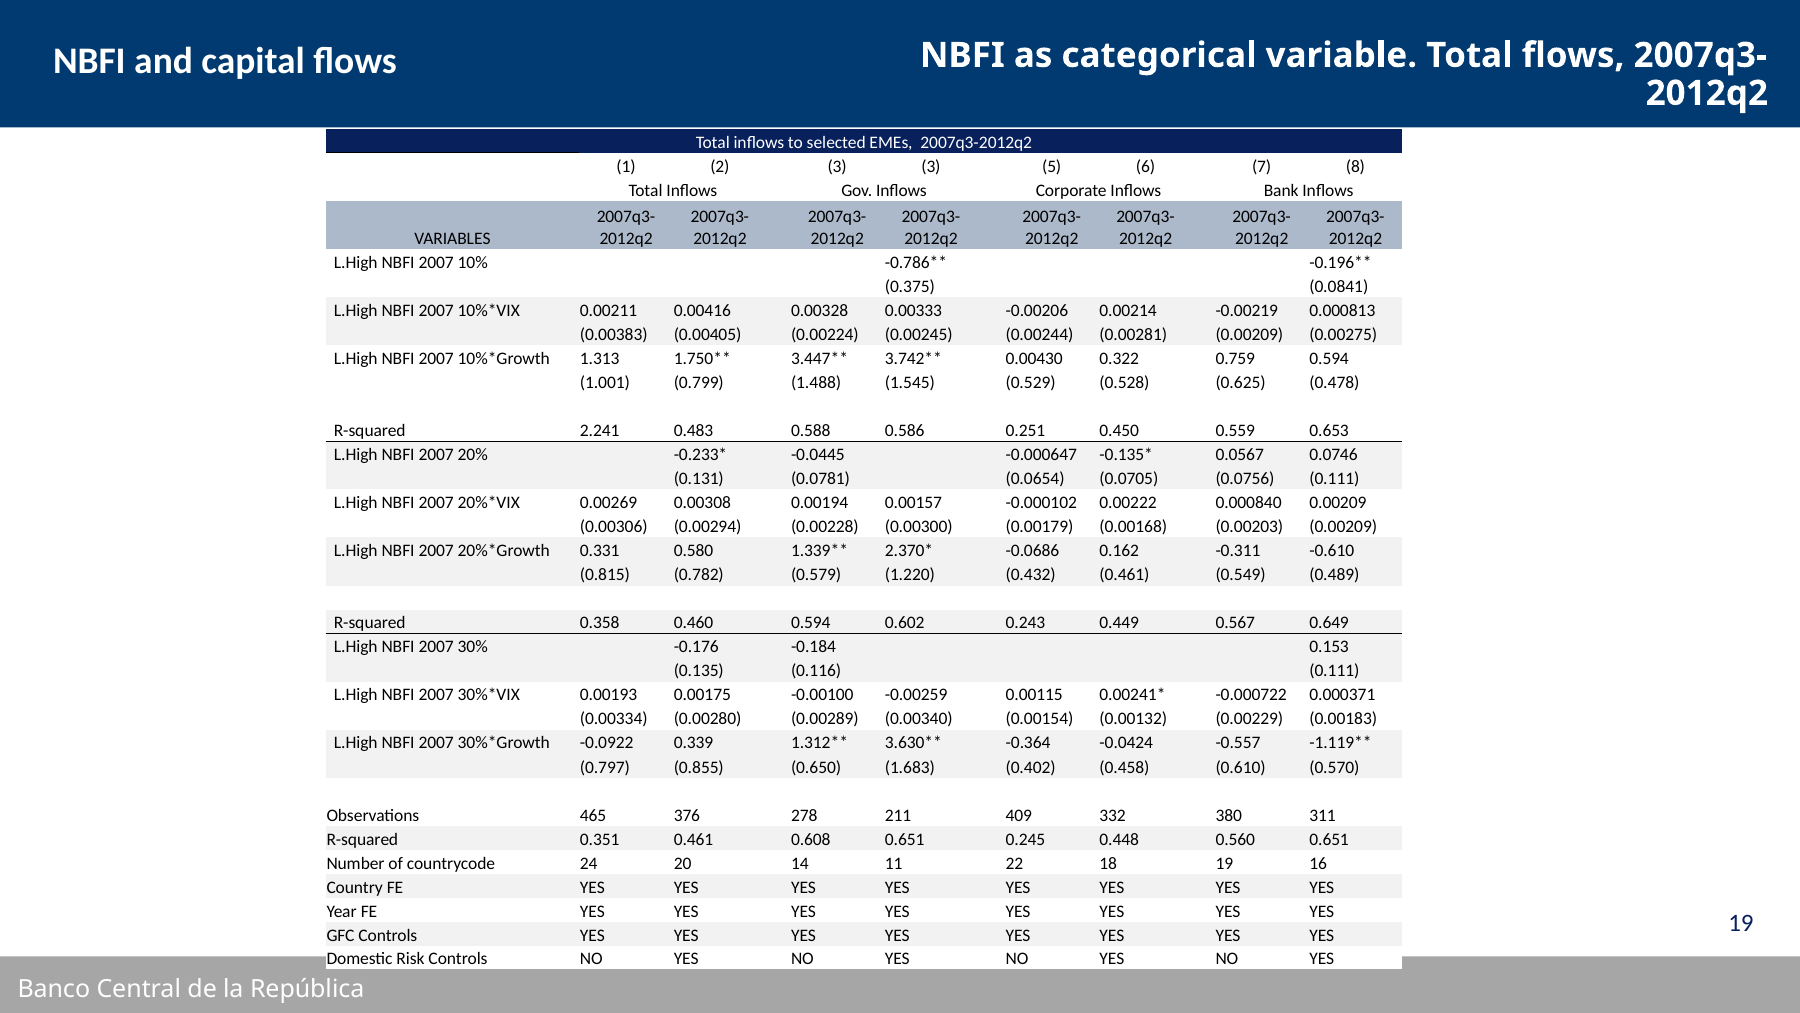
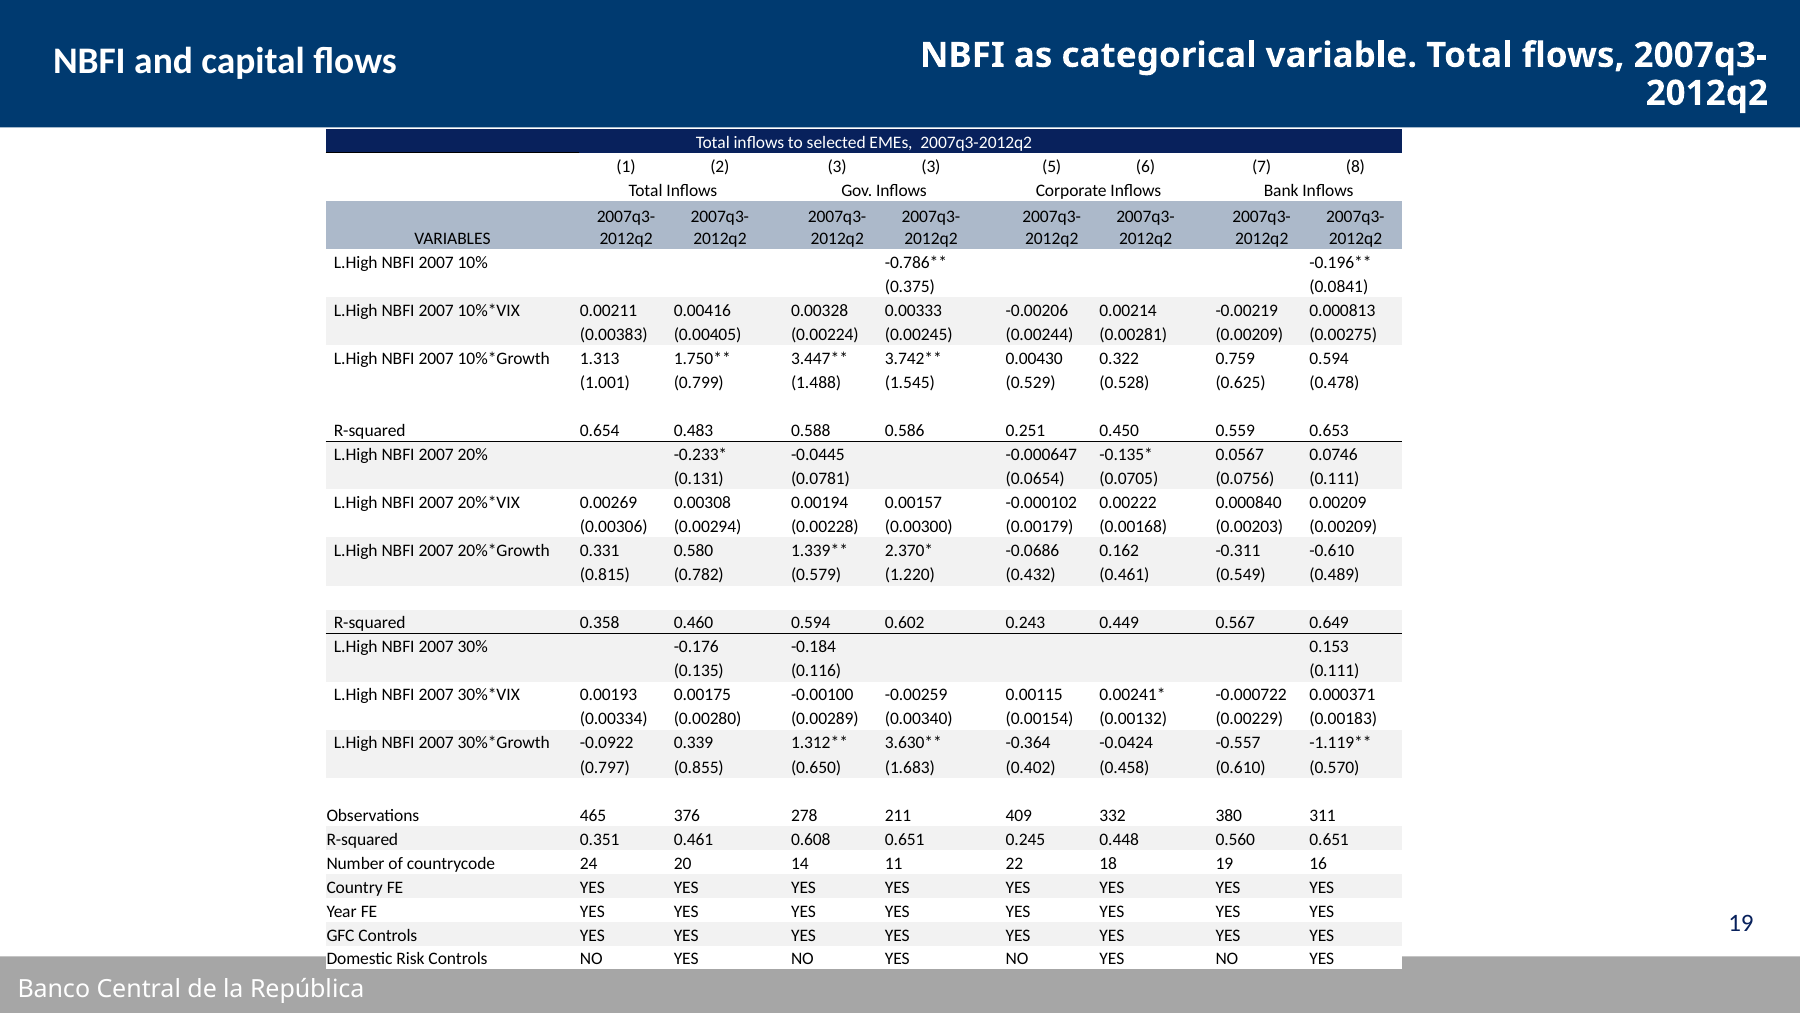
2.241: 2.241 -> 0.654
